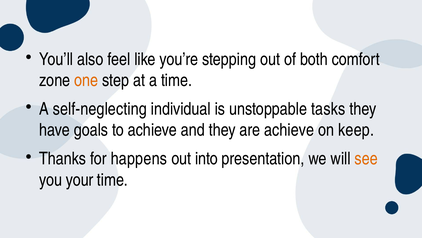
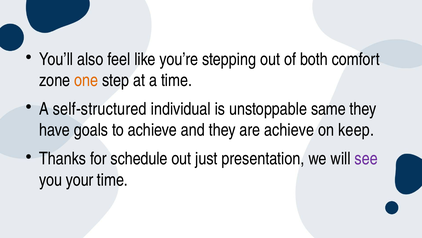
self-neglecting: self-neglecting -> self-structured
tasks: tasks -> same
happens: happens -> schedule
into: into -> just
see colour: orange -> purple
